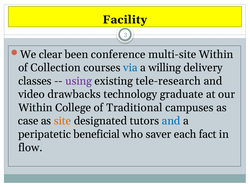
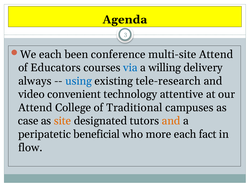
Facility: Facility -> Agenda
We clear: clear -> each
multi-site Within: Within -> Attend
Collection: Collection -> Educators
classes: classes -> always
using colour: purple -> blue
drawbacks: drawbacks -> convenient
graduate: graduate -> attentive
Within at (35, 108): Within -> Attend
and at (171, 121) colour: blue -> orange
saver: saver -> more
